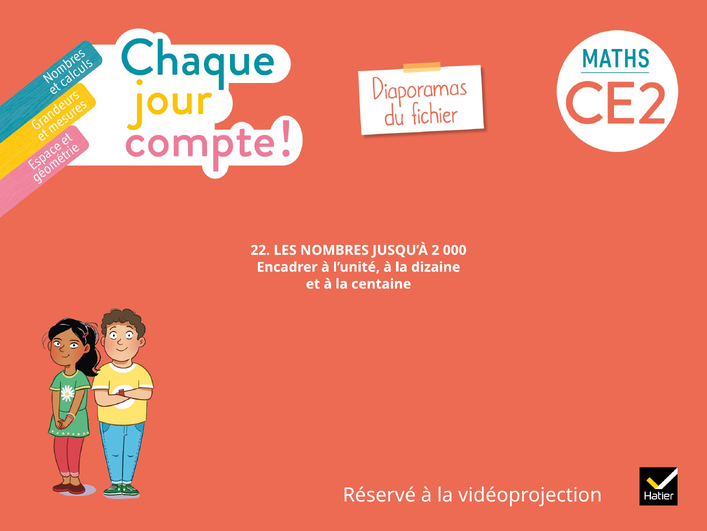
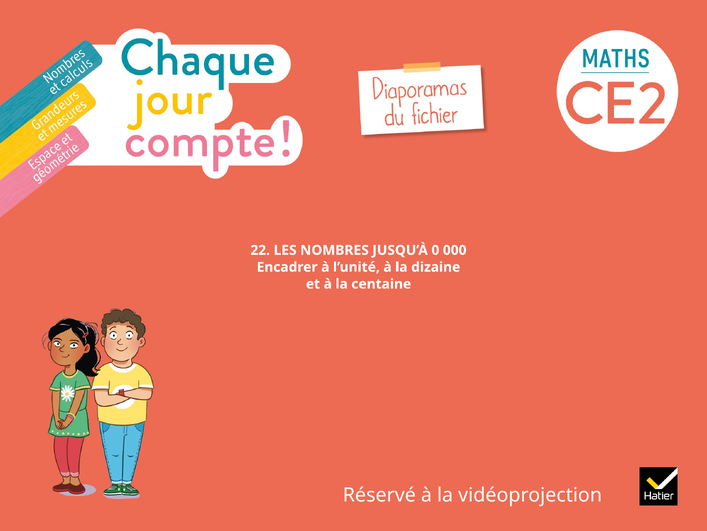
2: 2 -> 0
